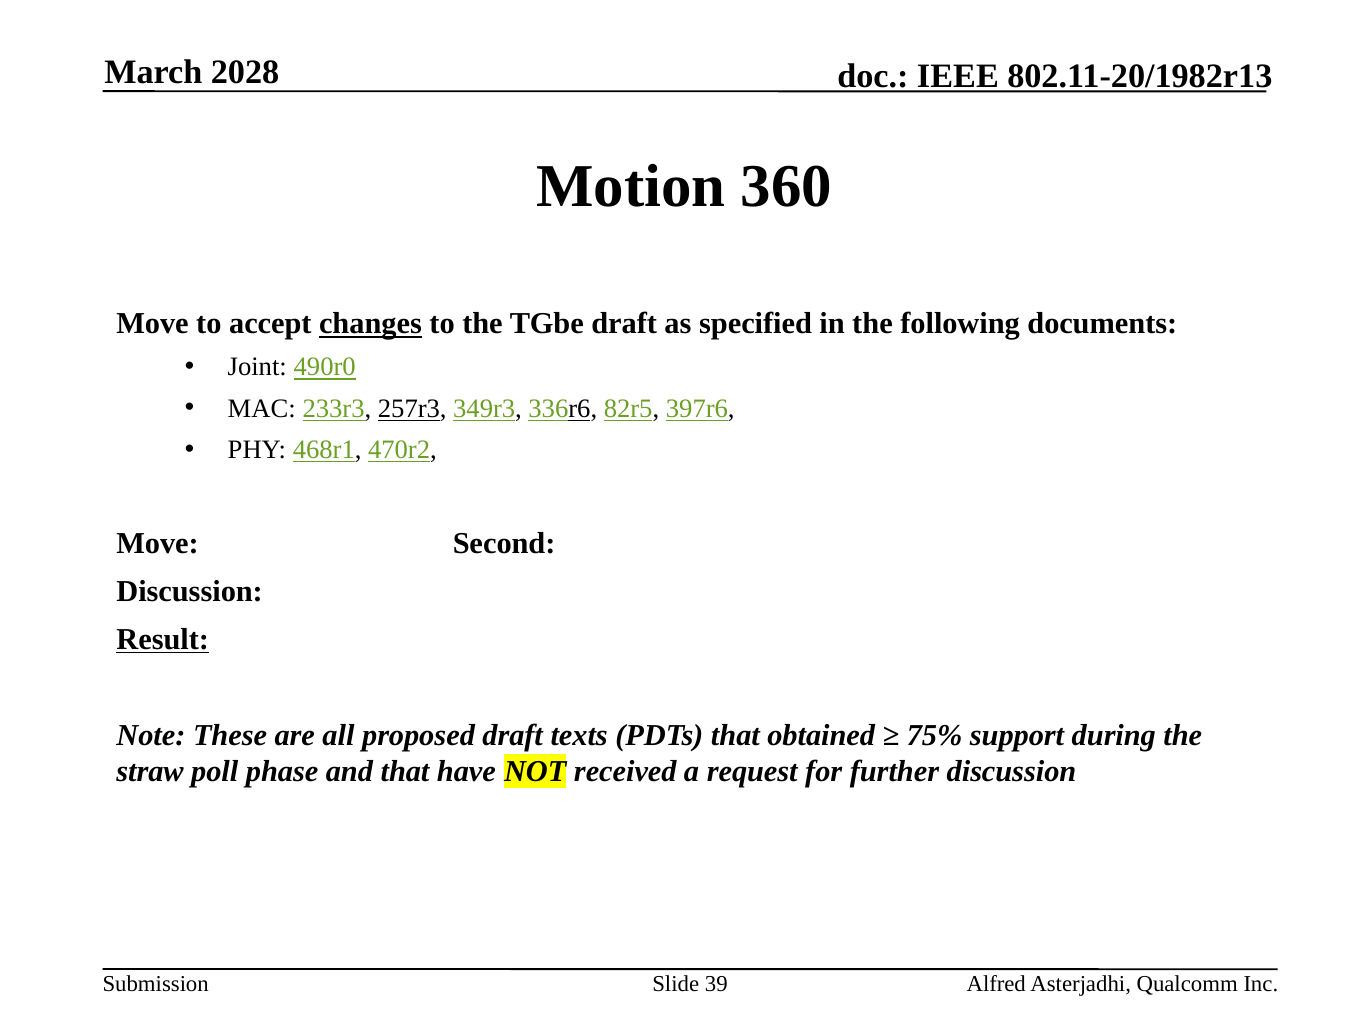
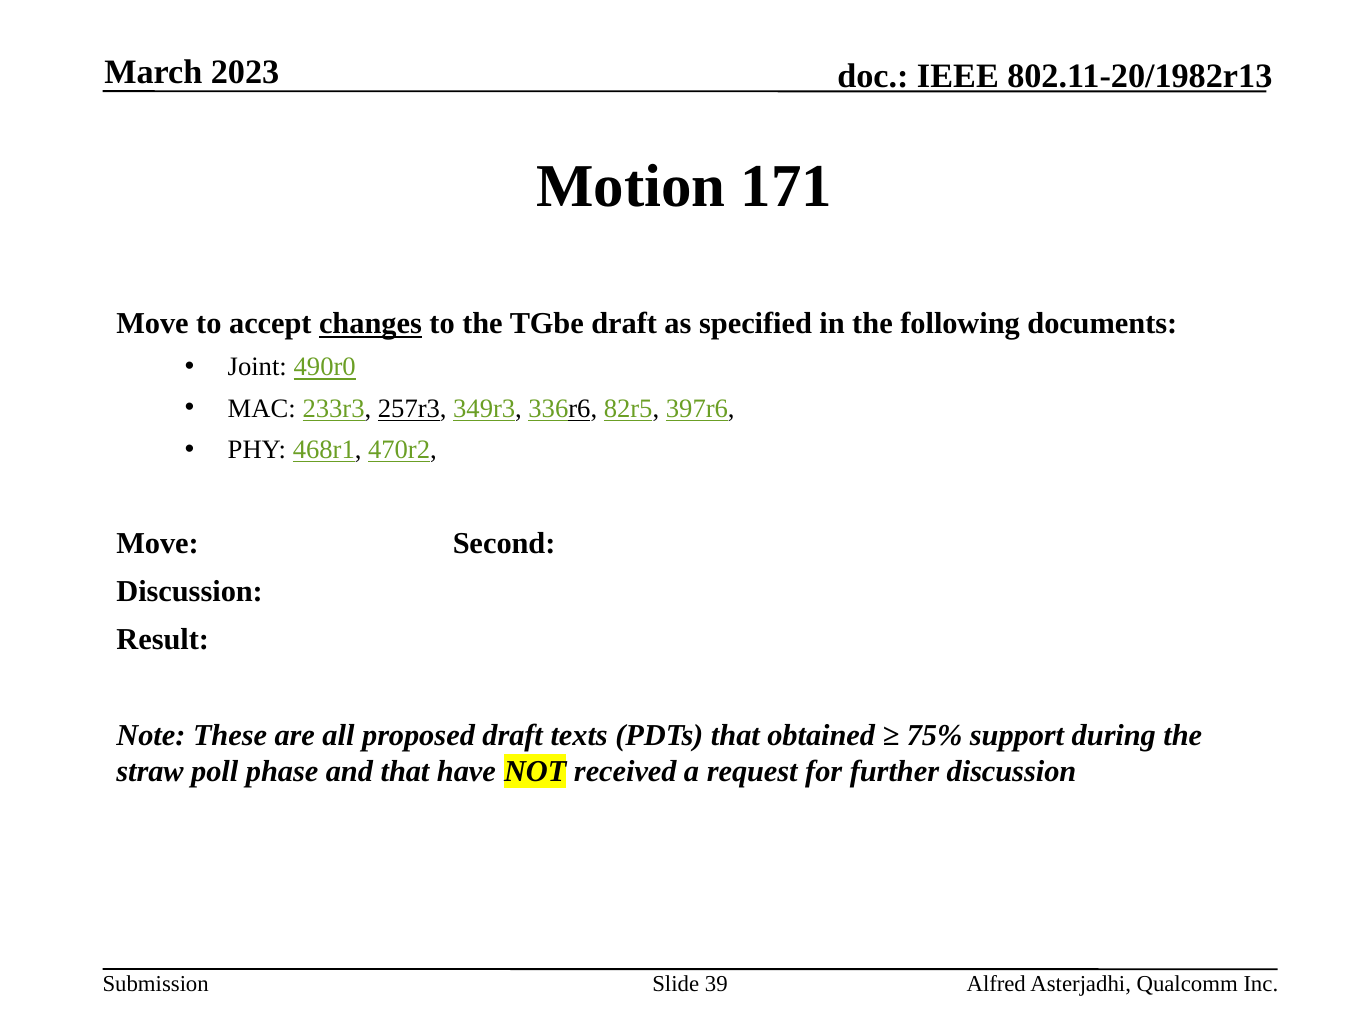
2028: 2028 -> 2023
360: 360 -> 171
Result underline: present -> none
